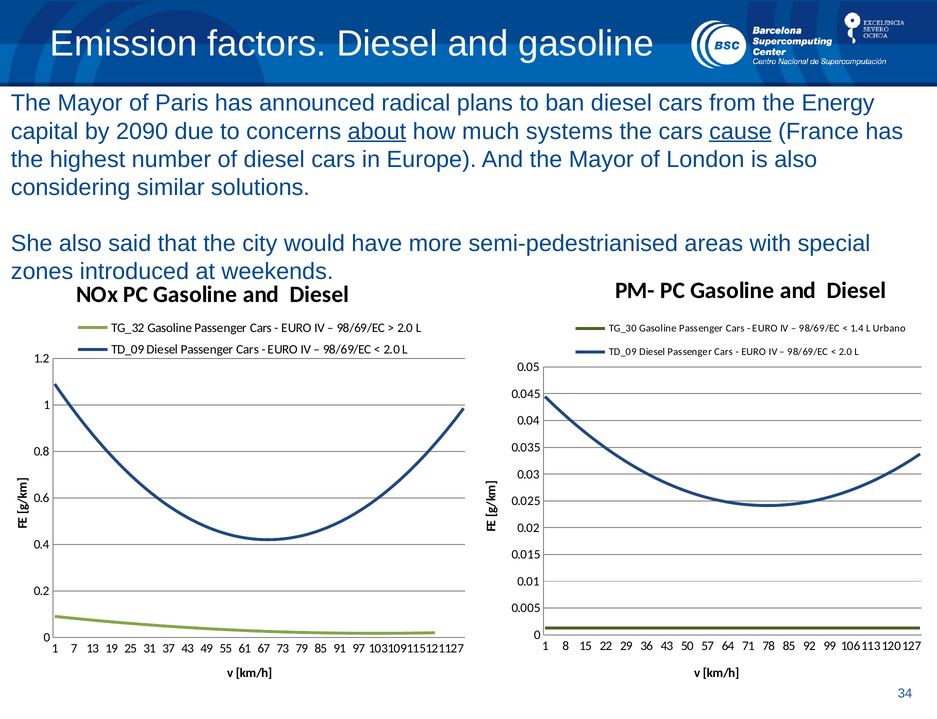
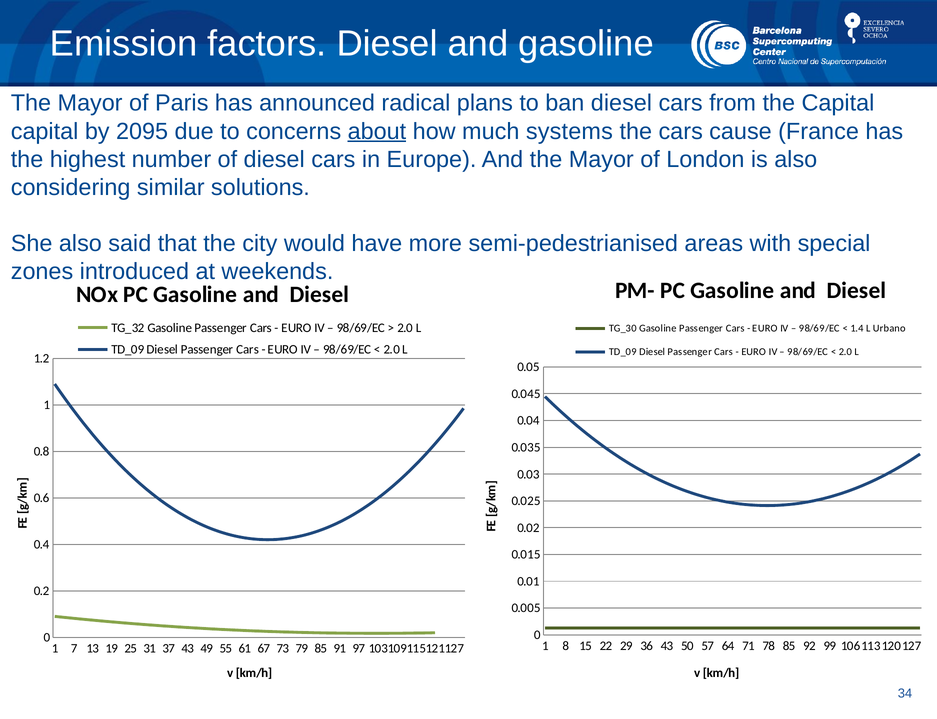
the Energy: Energy -> Capital
2090: 2090 -> 2095
cause underline: present -> none
